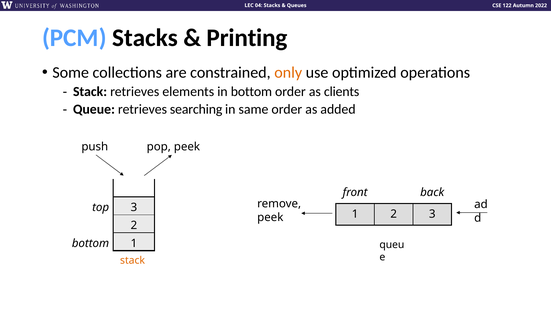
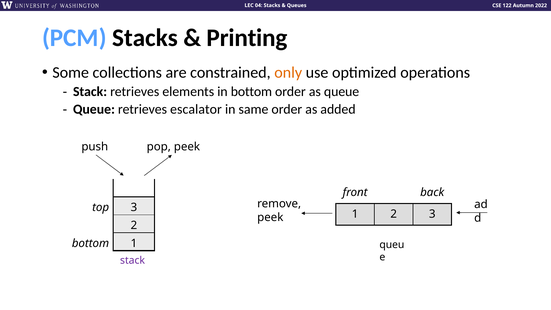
as clients: clients -> queue
searching: searching -> escalator
stack at (133, 260) colour: orange -> purple
